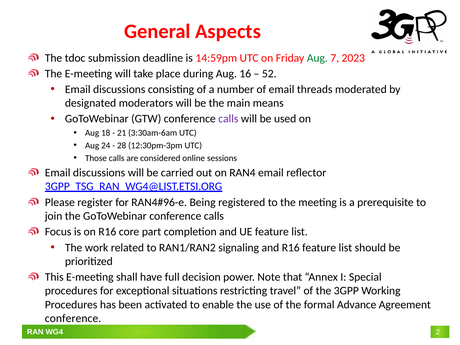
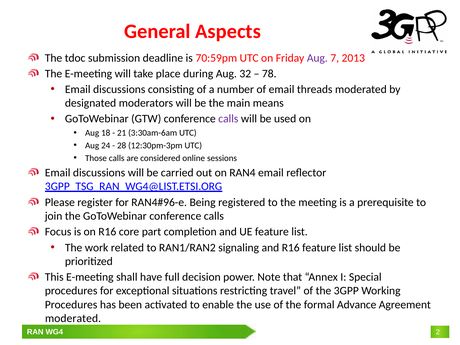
14:59pm: 14:59pm -> 70:59pm
Aug at (317, 58) colour: green -> purple
2023: 2023 -> 2013
16: 16 -> 32
52: 52 -> 78
conference at (73, 318): conference -> moderated
